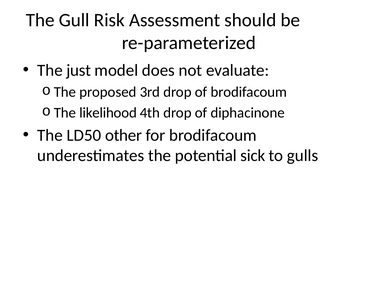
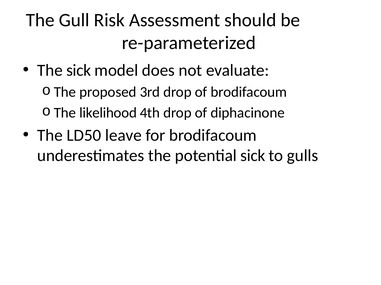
The just: just -> sick
other: other -> leave
